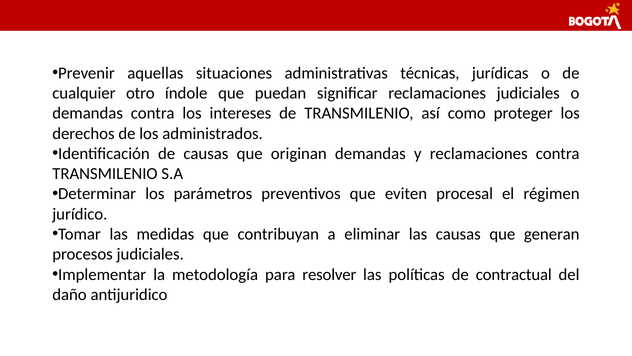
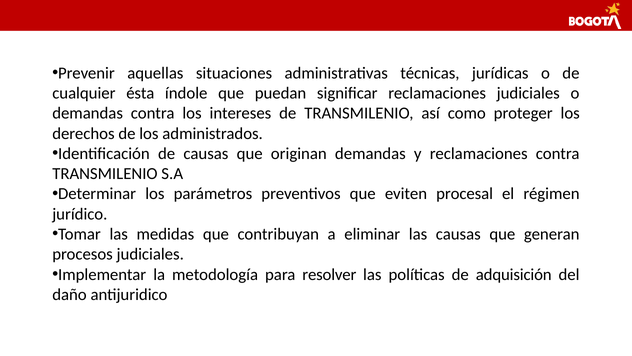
otro: otro -> ésta
contractual: contractual -> adquisición
